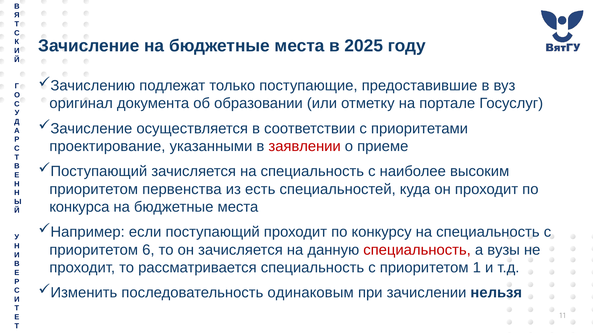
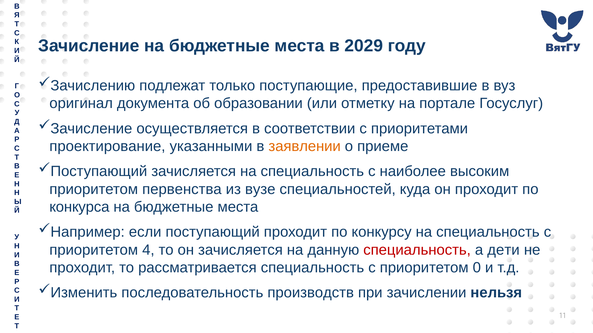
2025: 2025 -> 2029
заявлении colour: red -> orange
есть: есть -> вузе
6: 6 -> 4
вузы: вузы -> дети
1: 1 -> 0
одинаковым: одинаковым -> производств
